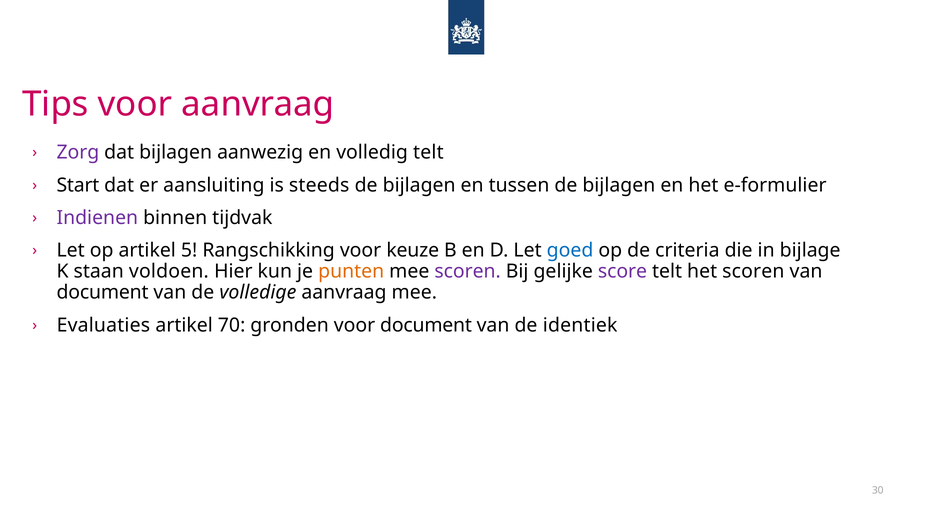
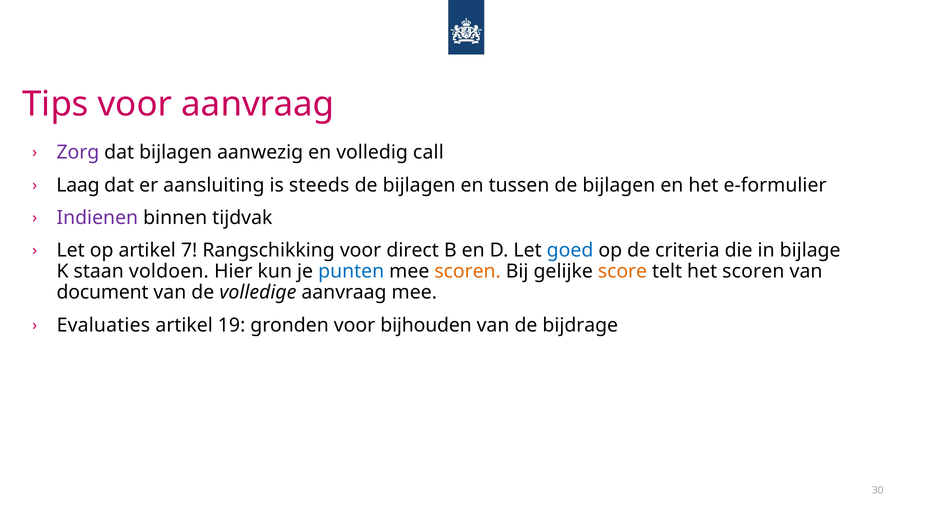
volledig telt: telt -> call
Start: Start -> Laag
5: 5 -> 7
keuze: keuze -> direct
punten colour: orange -> blue
scoren at (468, 271) colour: purple -> orange
score colour: purple -> orange
70: 70 -> 19
voor document: document -> bijhouden
identiek: identiek -> bijdrage
